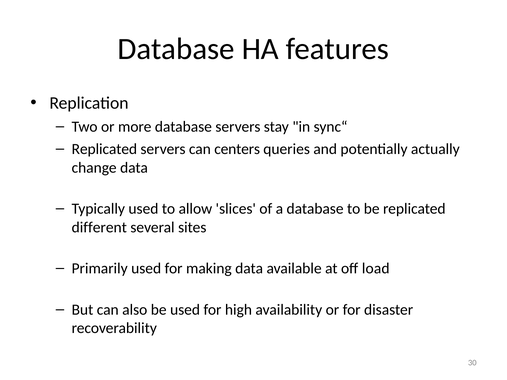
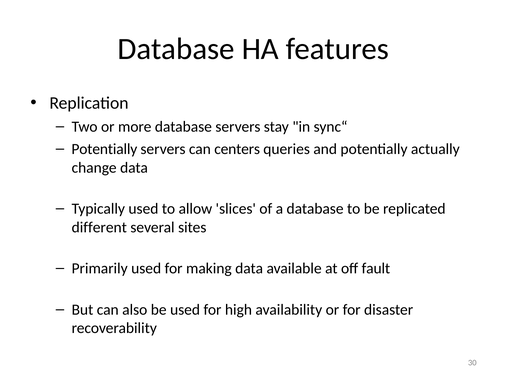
Replicated at (104, 149): Replicated -> Potentially
load: load -> fault
